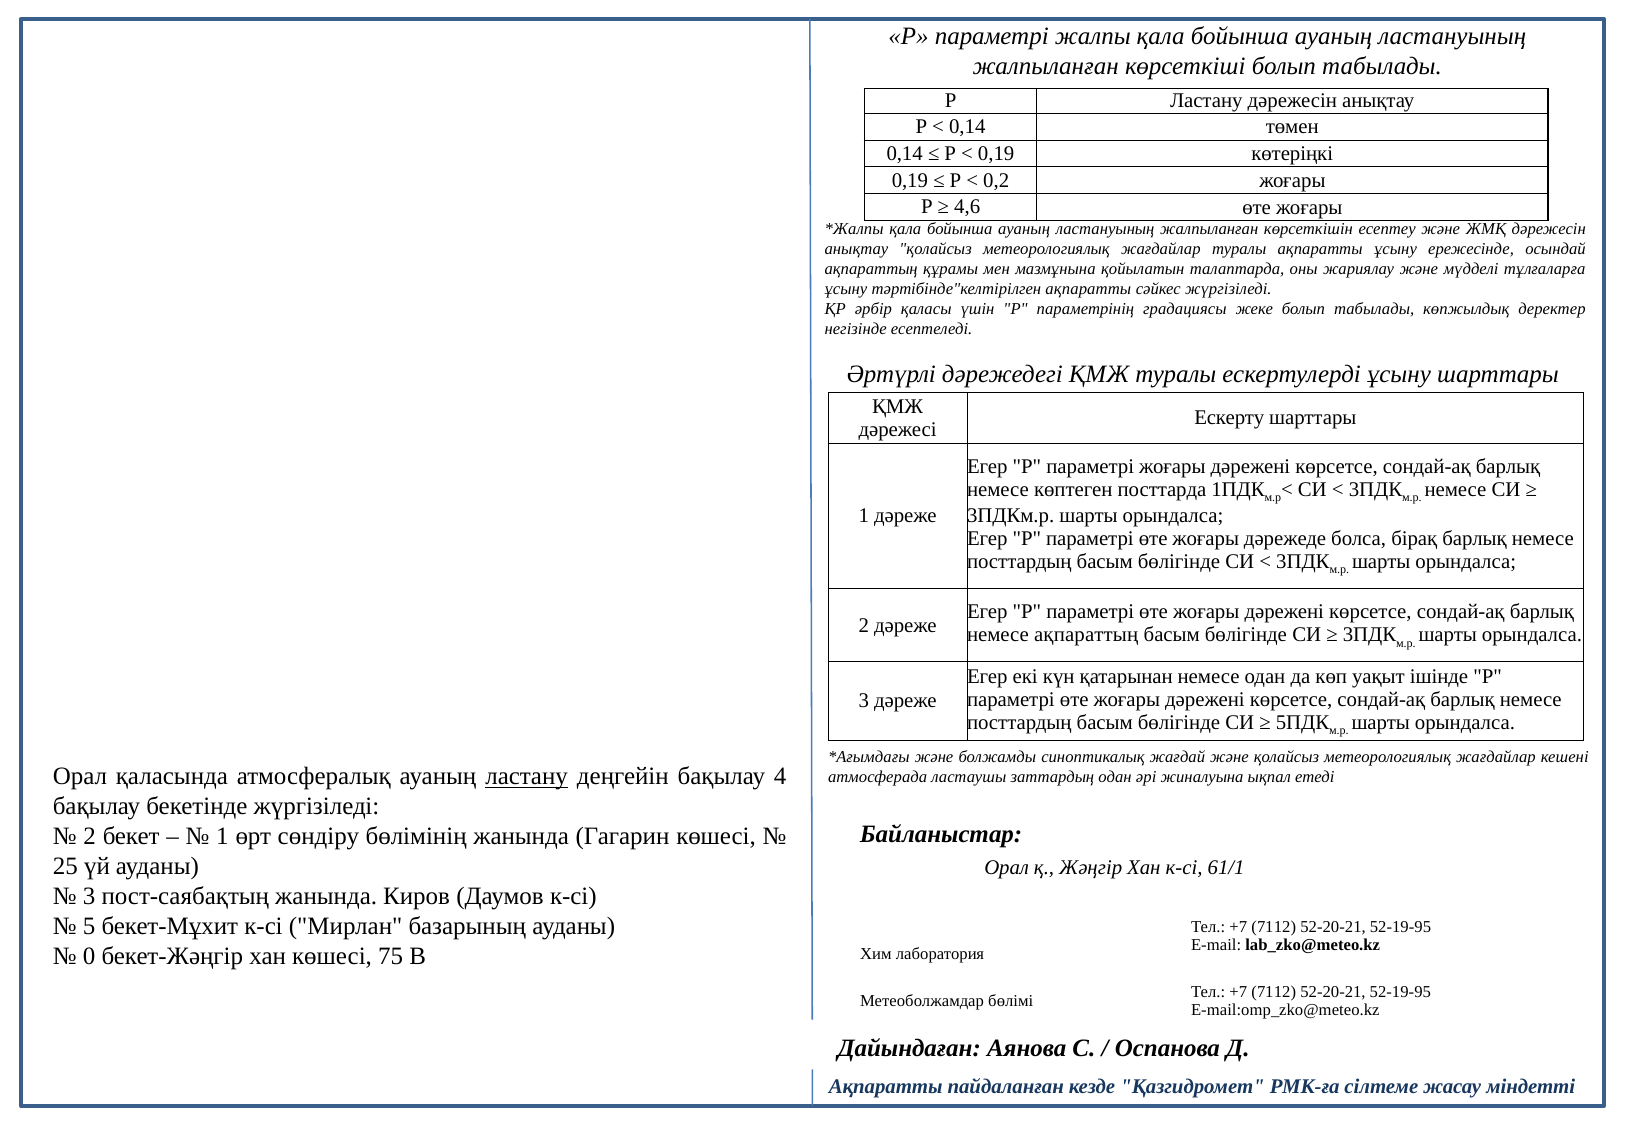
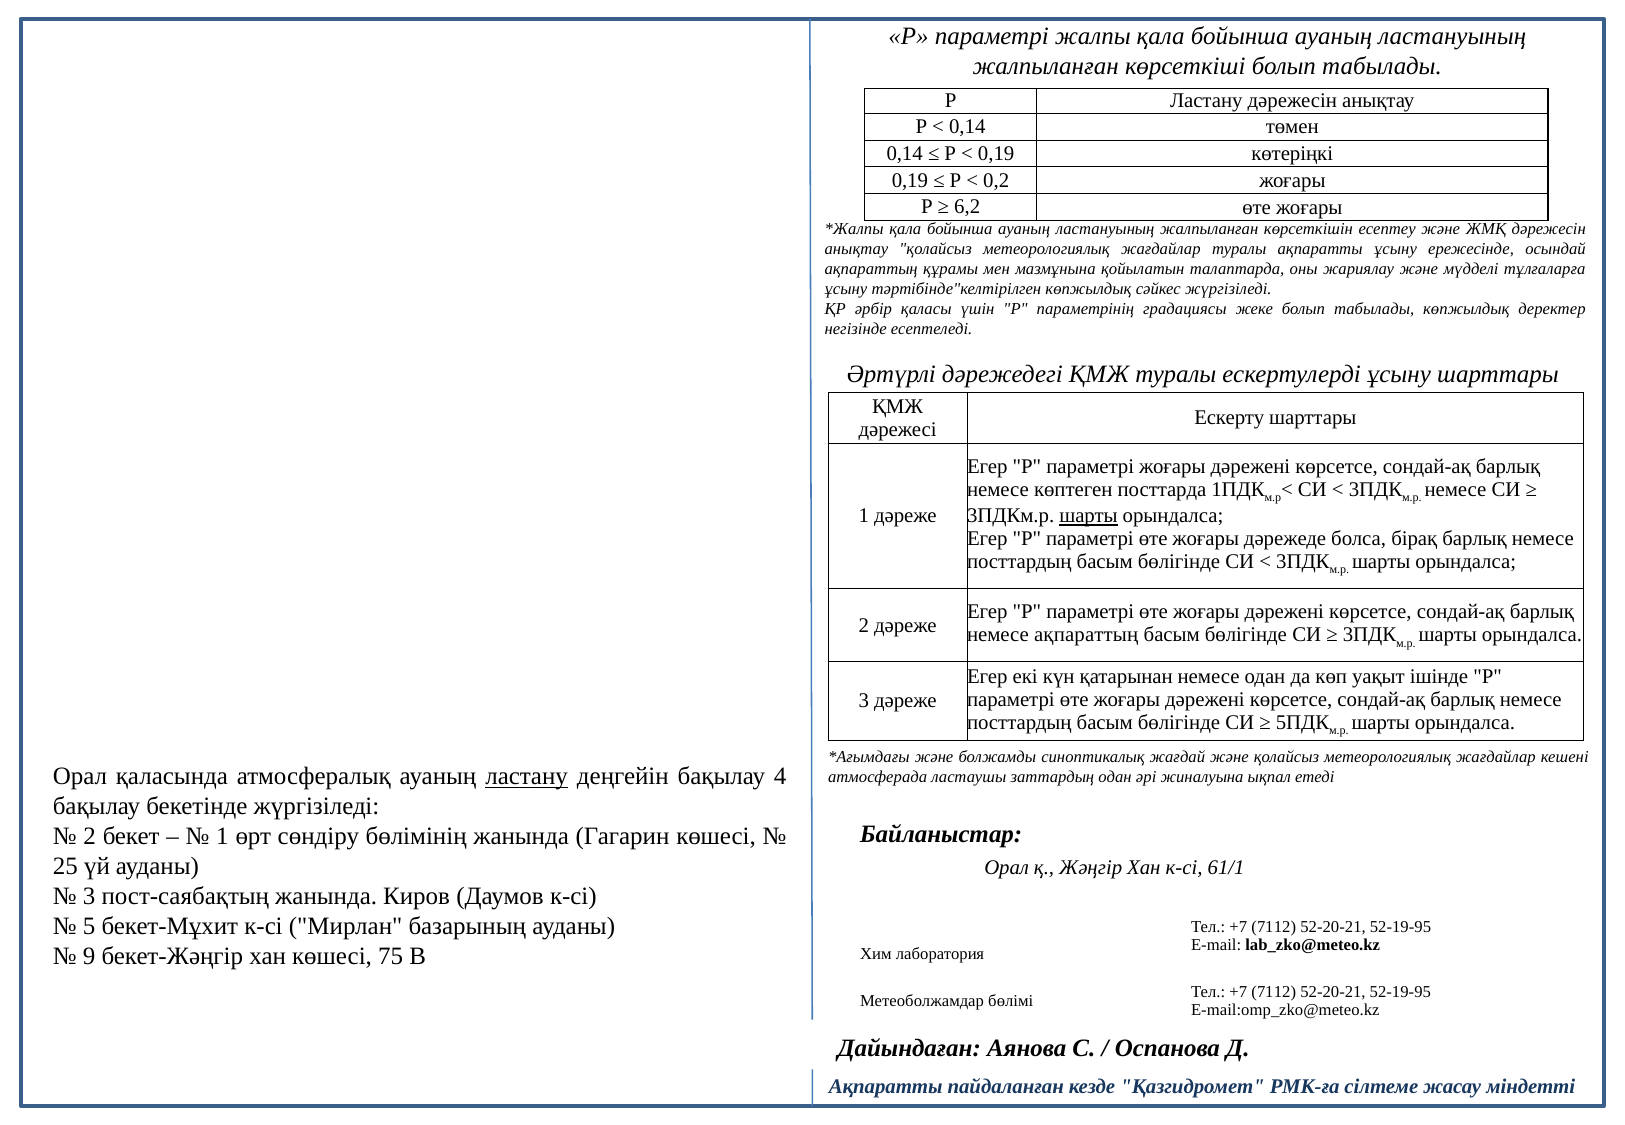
4,6: 4,6 -> 6,2
тәртібінде"келтірілген ақпаратты: ақпаратты -> көпжылдық
шарты at (1089, 516) underline: none -> present
0: 0 -> 9
